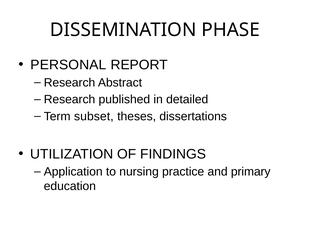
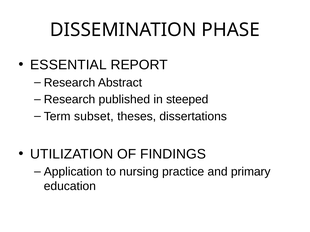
PERSONAL: PERSONAL -> ESSENTIAL
detailed: detailed -> steeped
